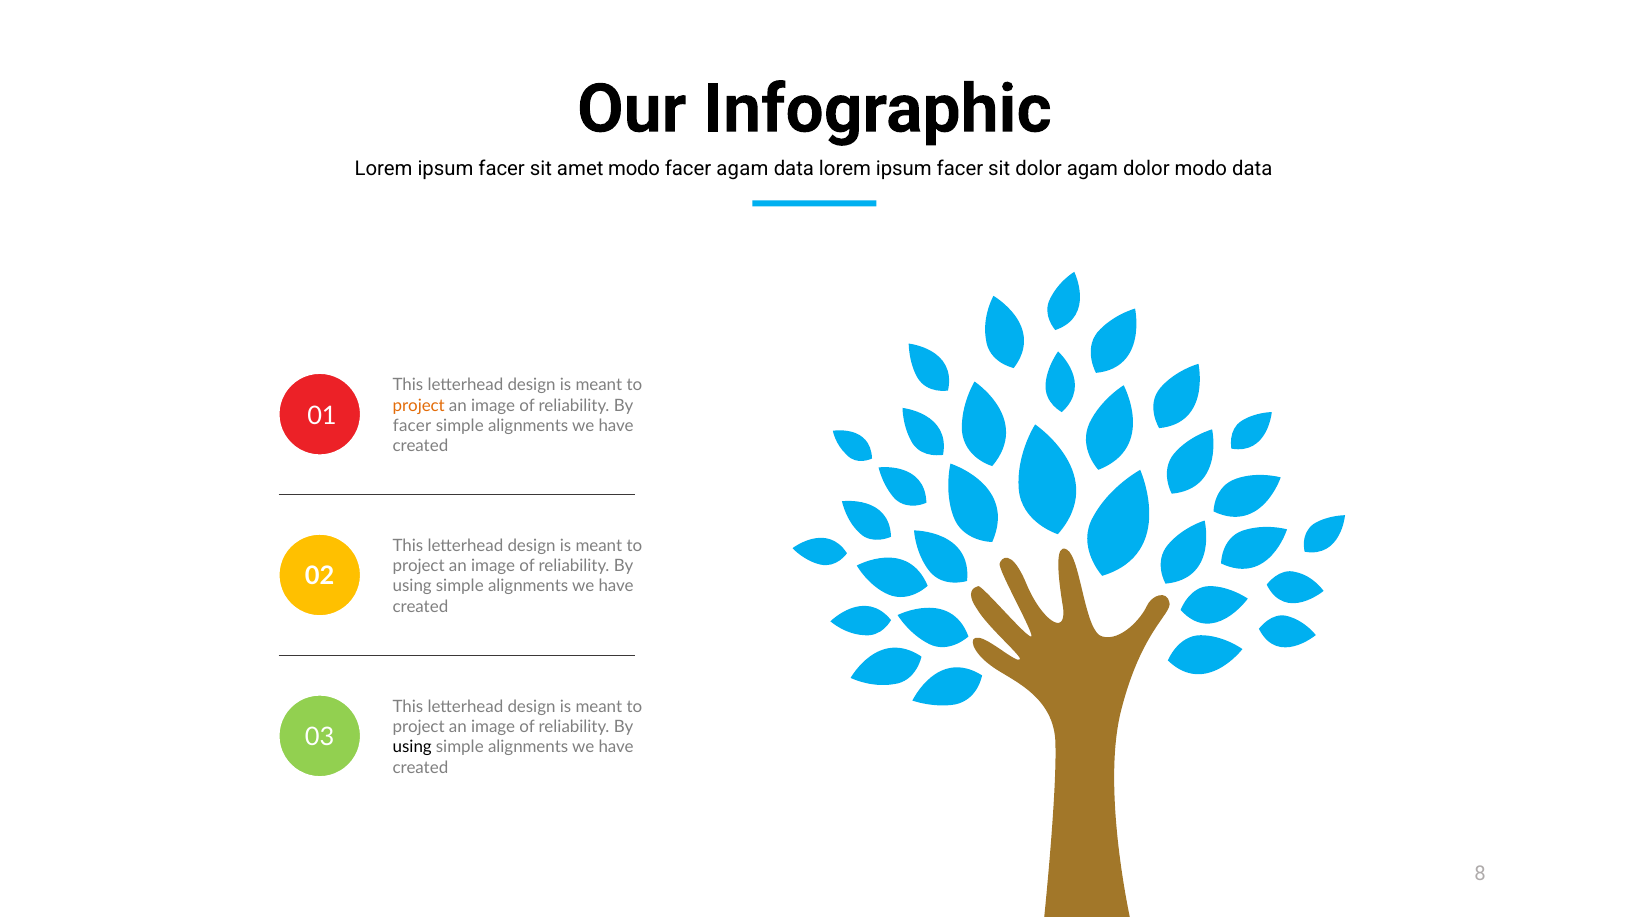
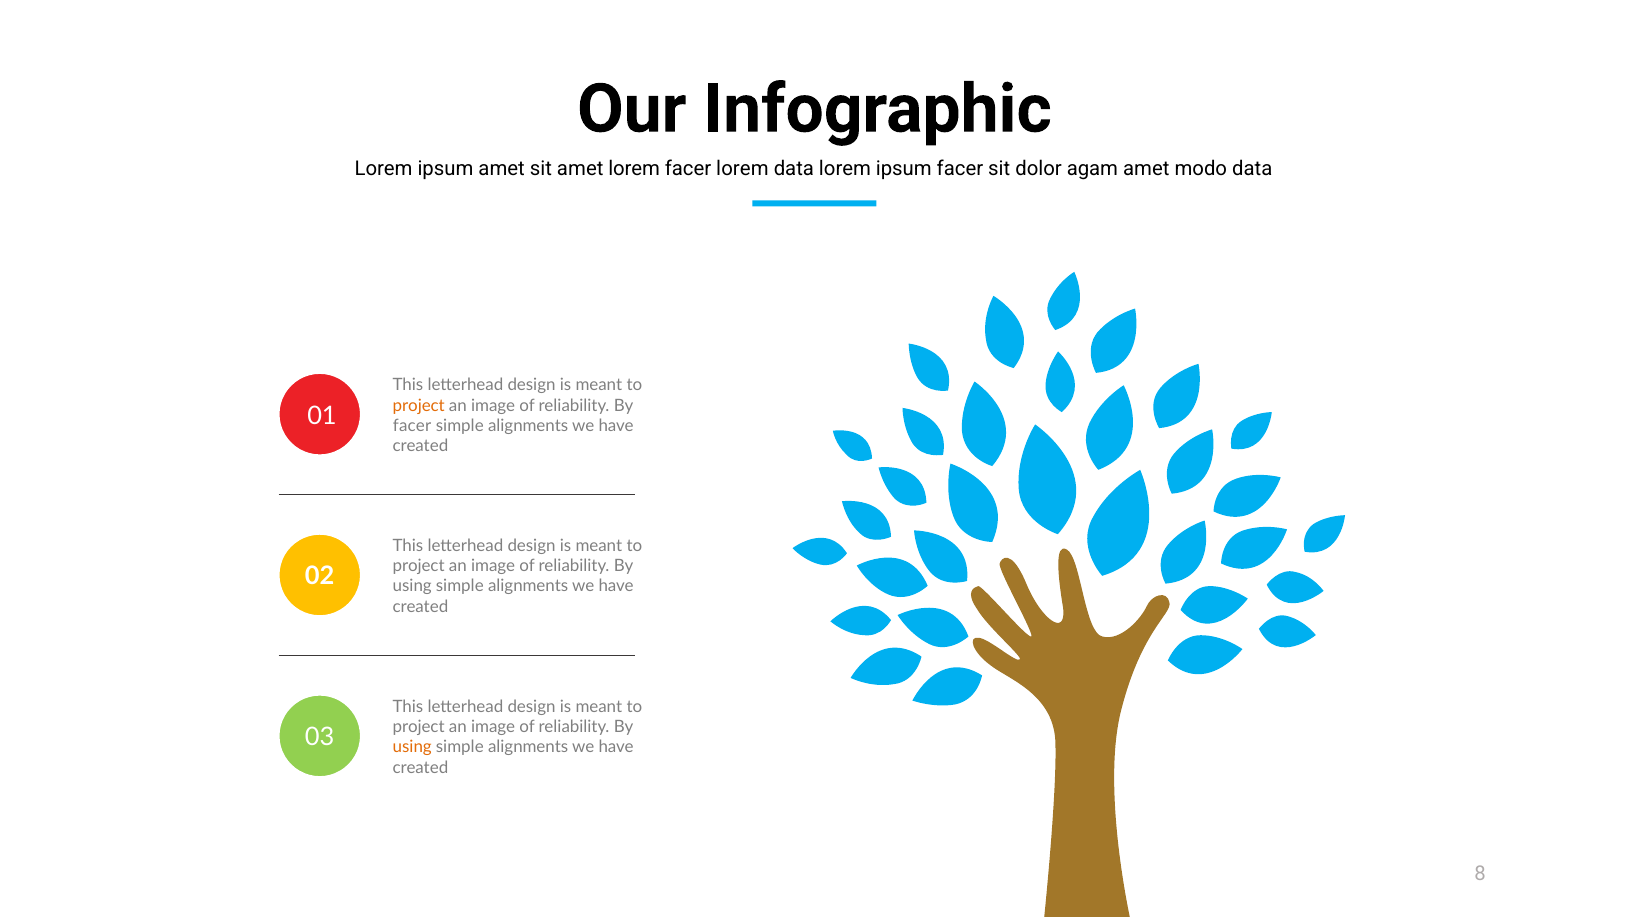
facer at (502, 169): facer -> amet
amet modo: modo -> lorem
facer agam: agam -> lorem
agam dolor: dolor -> amet
using at (412, 747) colour: black -> orange
